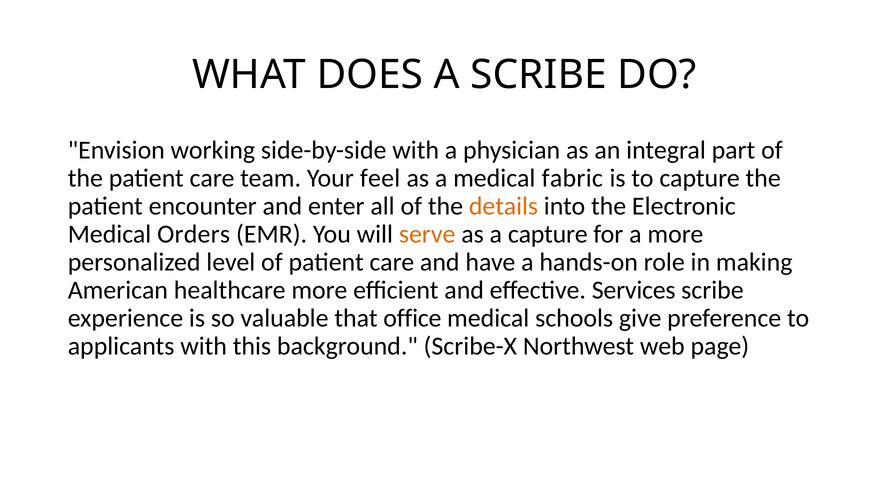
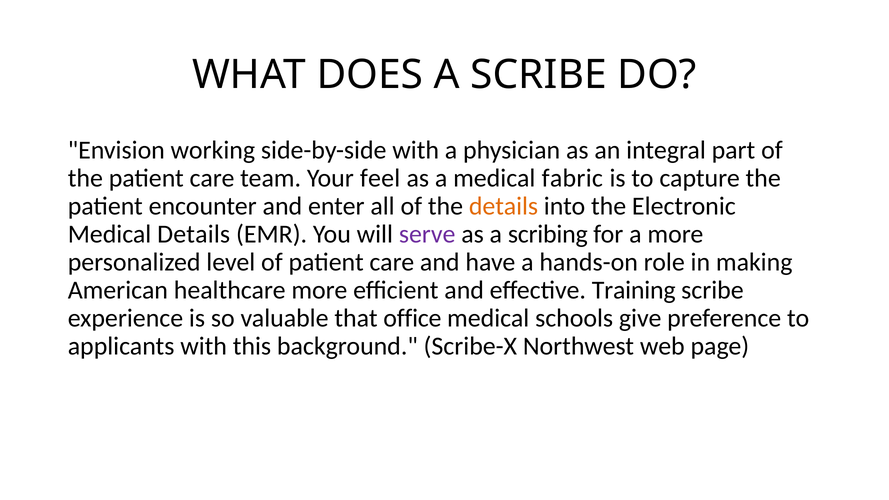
Medical Orders: Orders -> Details
serve colour: orange -> purple
a capture: capture -> scribing
Services: Services -> Training
